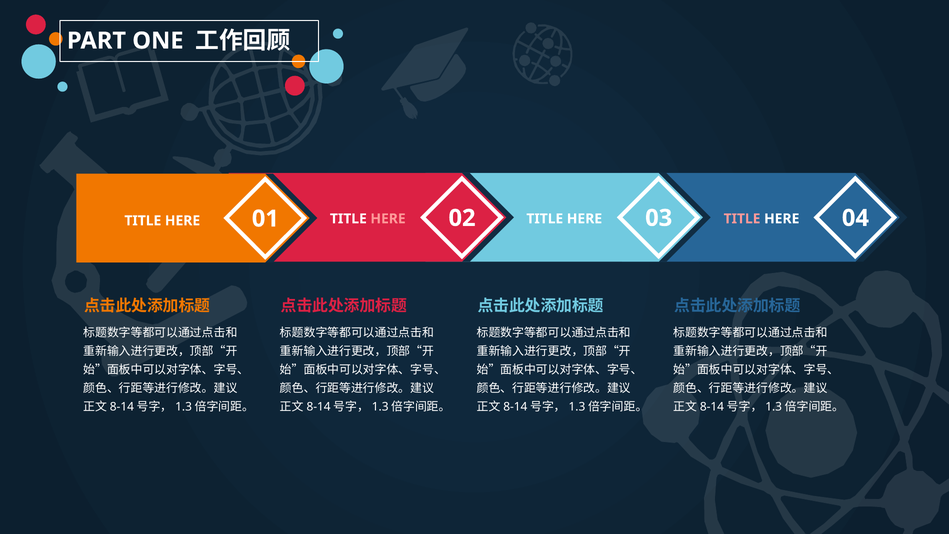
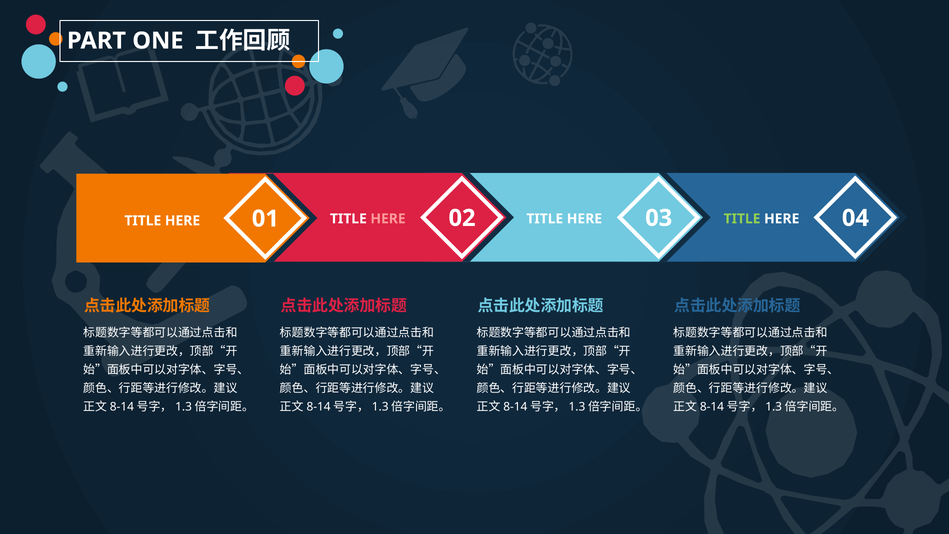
TITLE at (742, 219) colour: pink -> light green
